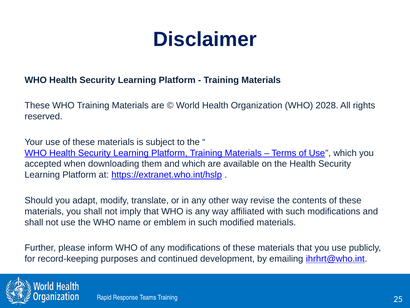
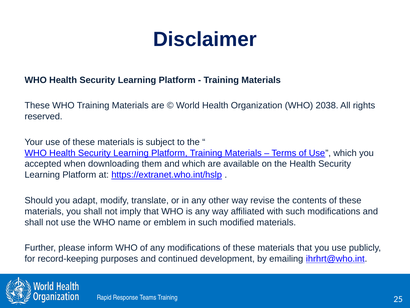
2028: 2028 -> 2038
